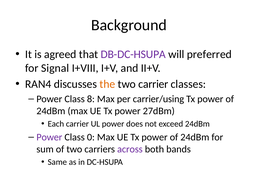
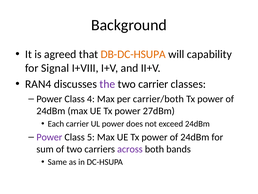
DB-DC-HSUPA colour: purple -> orange
preferred: preferred -> capability
the colour: orange -> purple
8: 8 -> 4
carrier/using: carrier/using -> carrier/both
0: 0 -> 5
